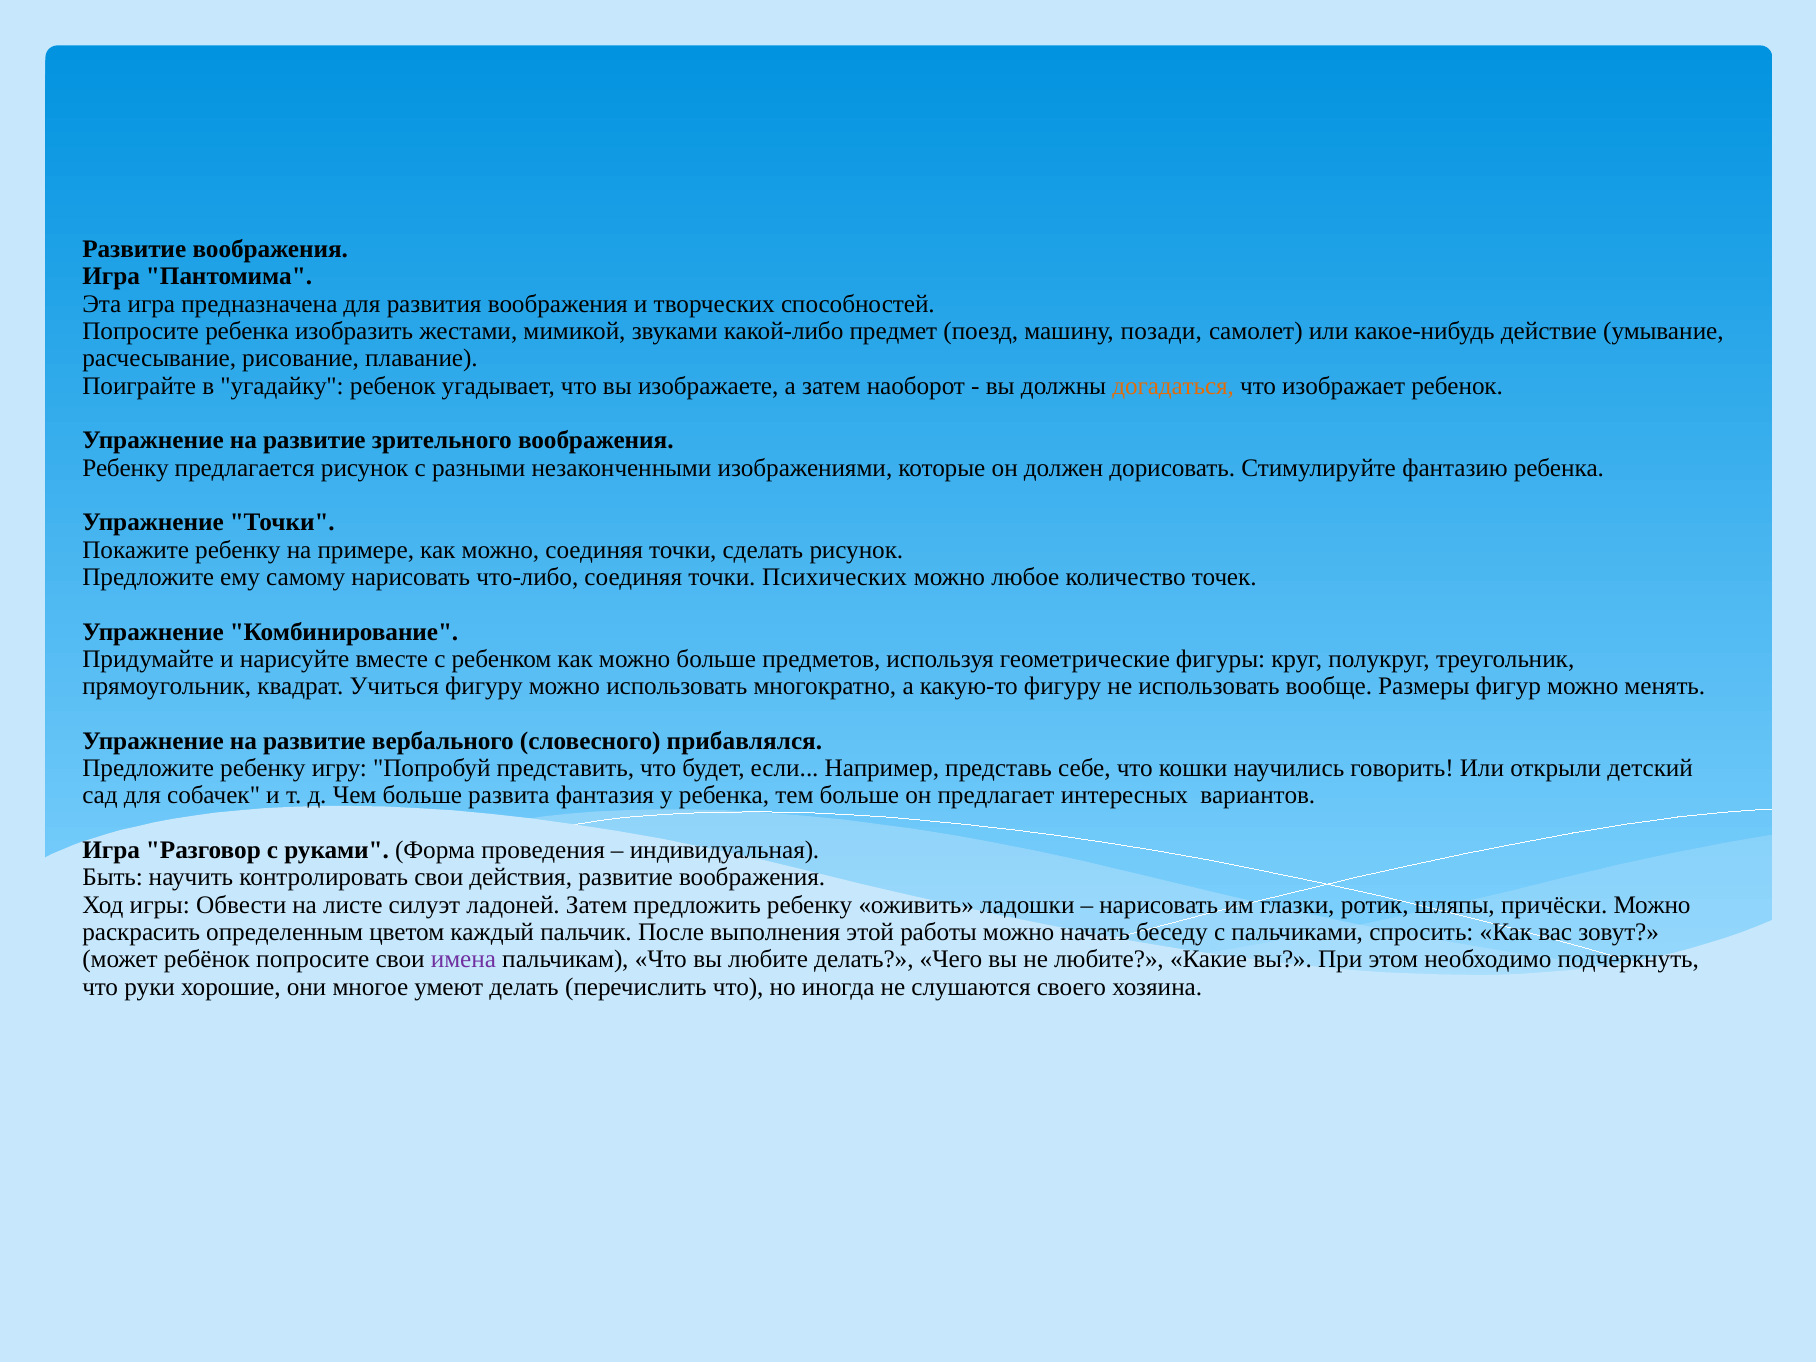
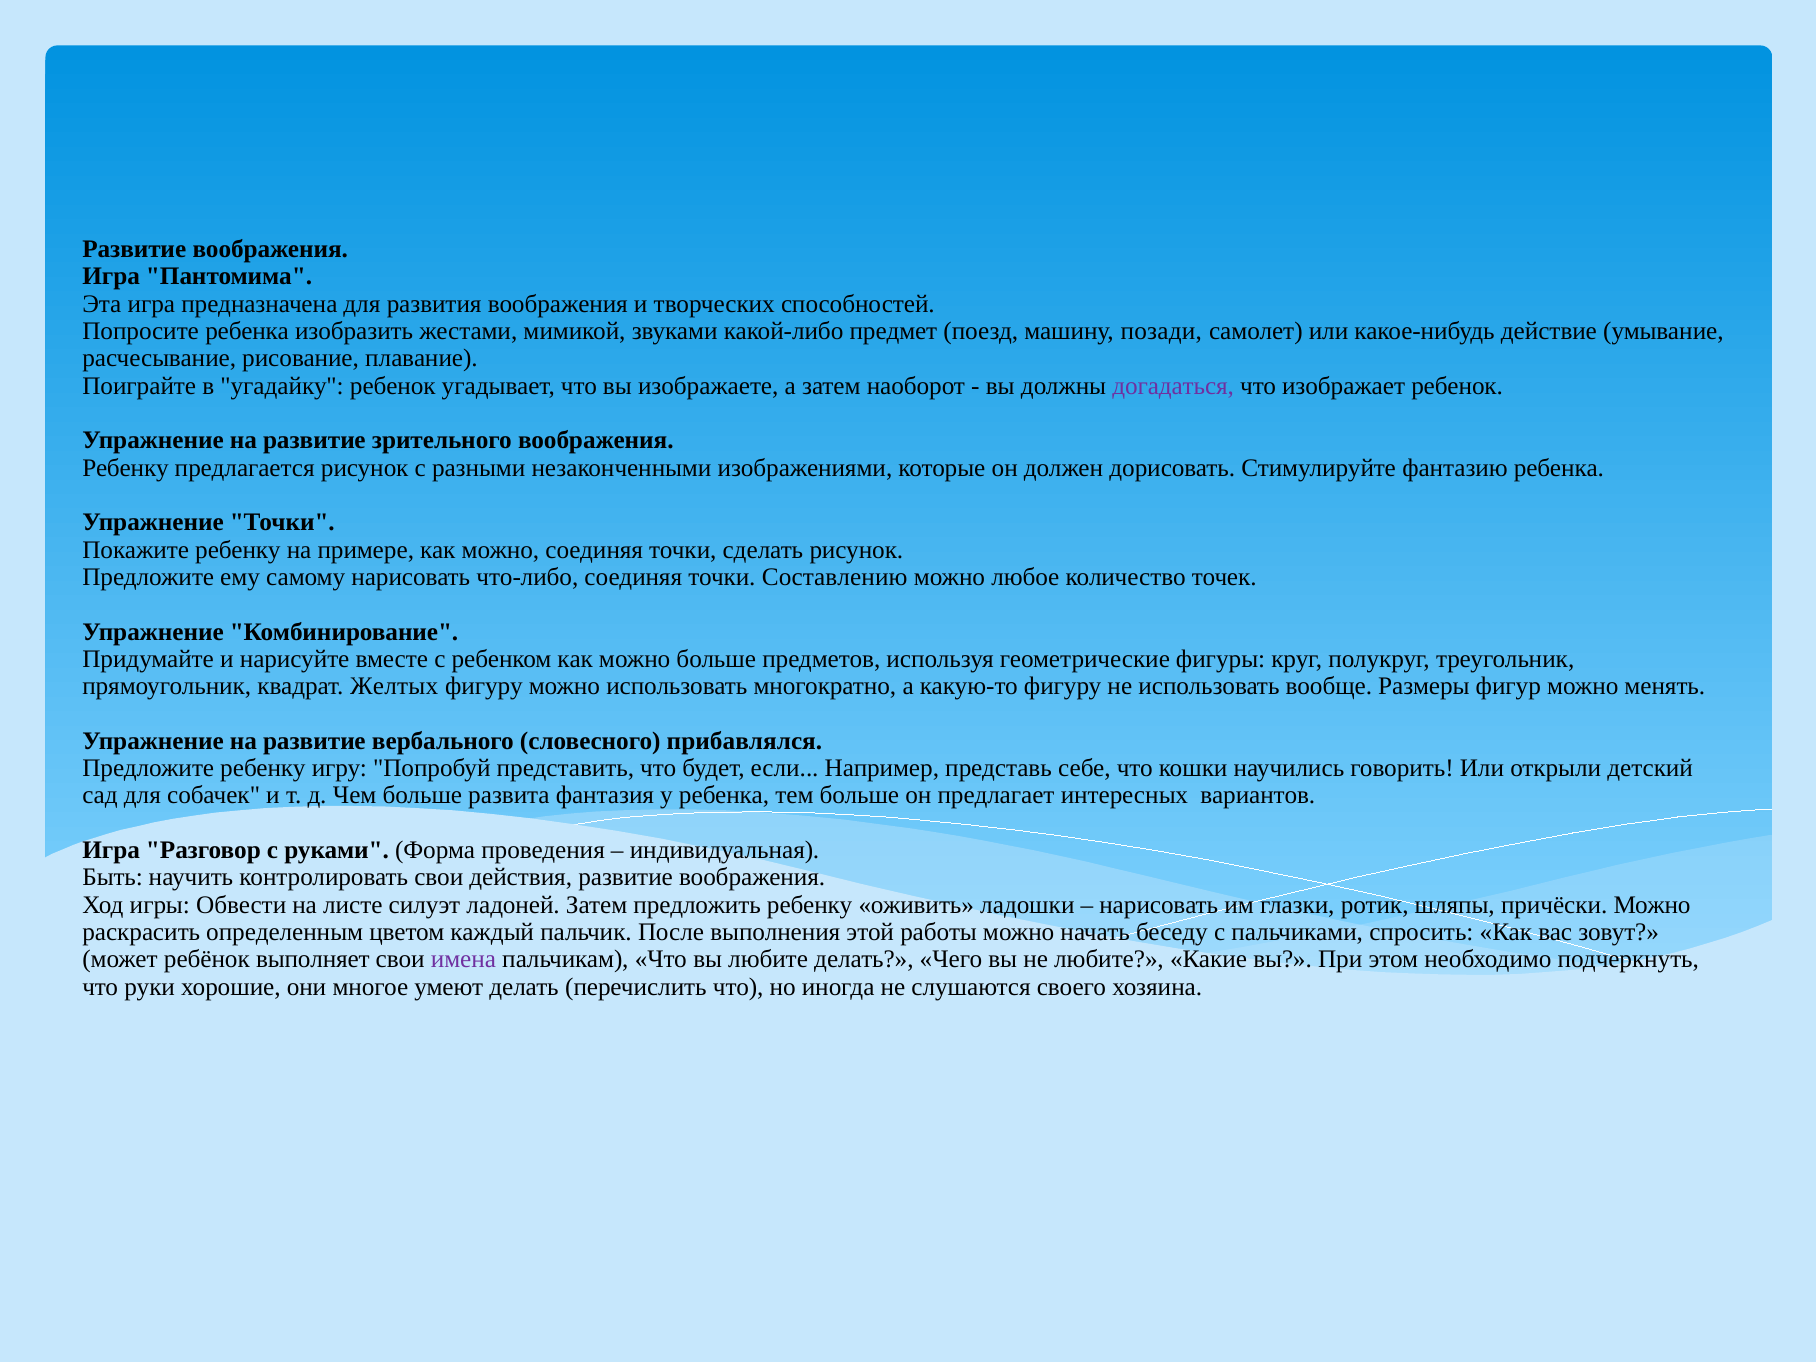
догадаться colour: orange -> purple
Психических: Психических -> Составлению
Учиться: Учиться -> Желтых
ребёнок попросите: попросите -> выполняет
